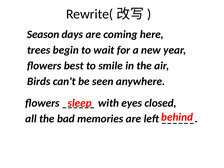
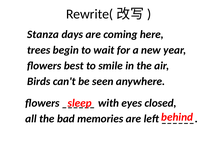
Season: Season -> Stanza
